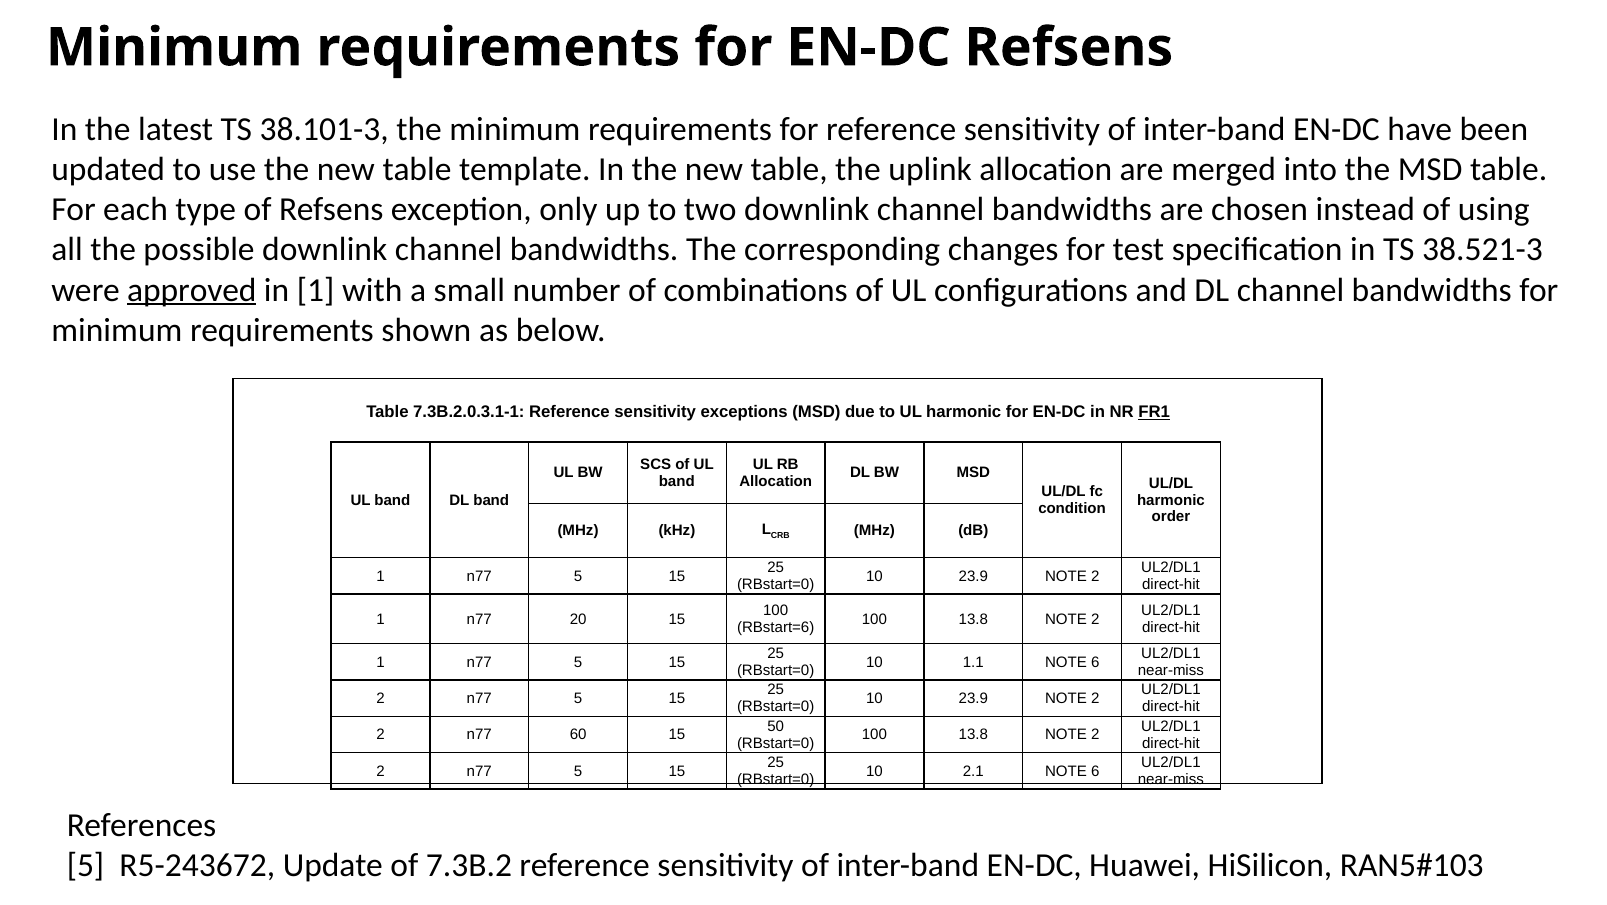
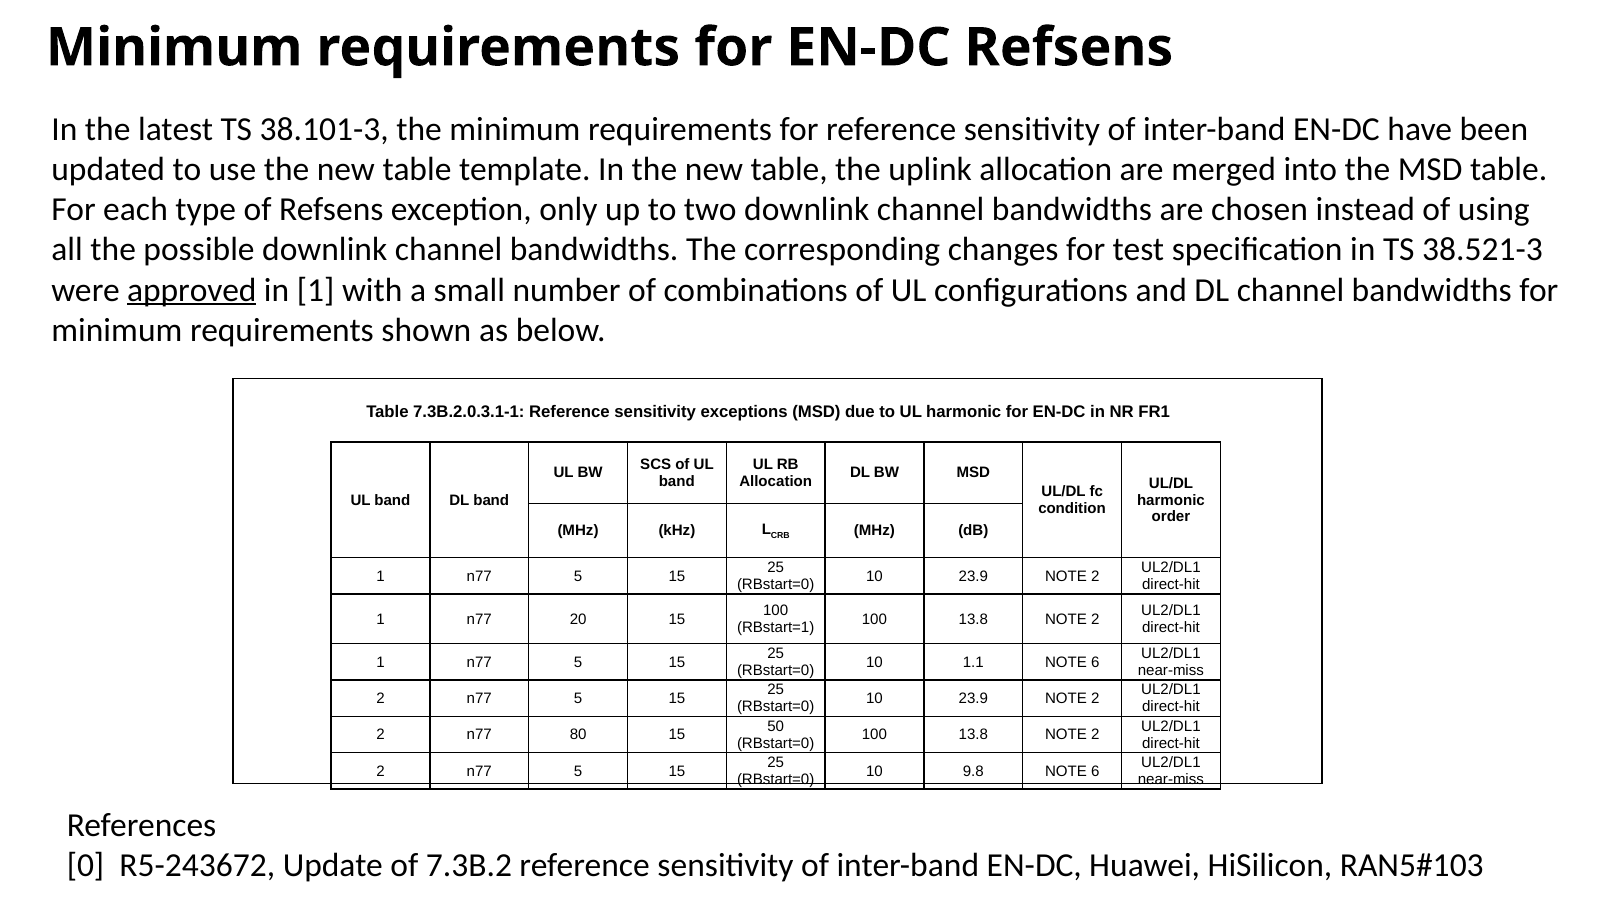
FR1 underline: present -> none
RBstart=6: RBstart=6 -> RBstart=1
60: 60 -> 80
2.1: 2.1 -> 9.8
5 at (85, 864): 5 -> 0
